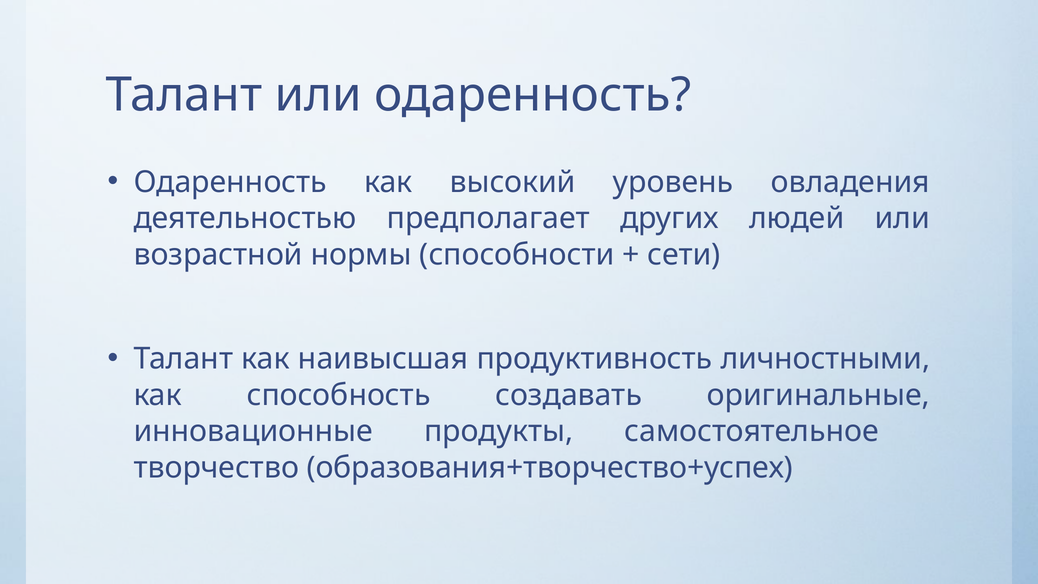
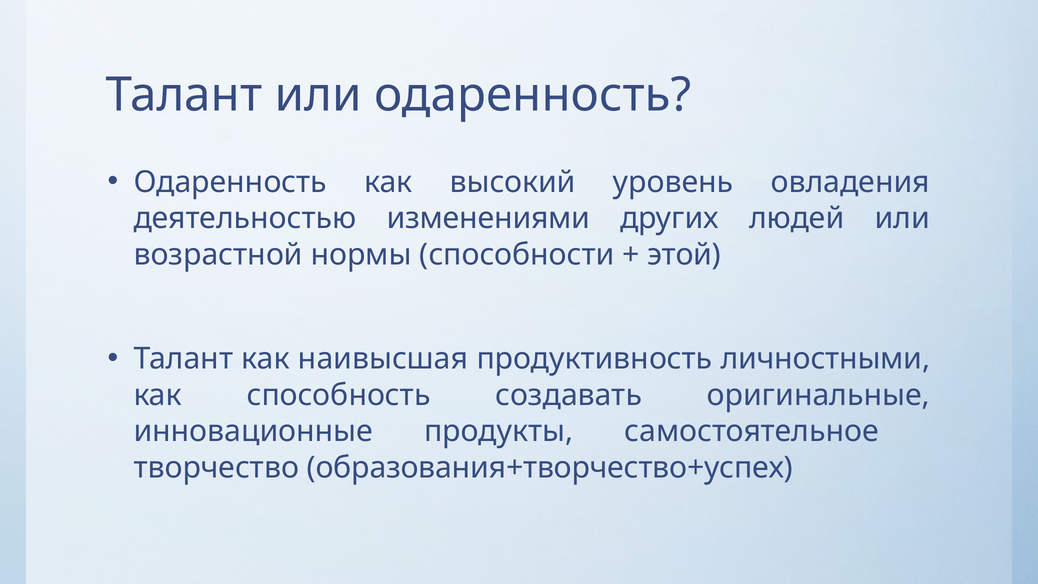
предполагает: предполагает -> изменениями
сети: сети -> этой
